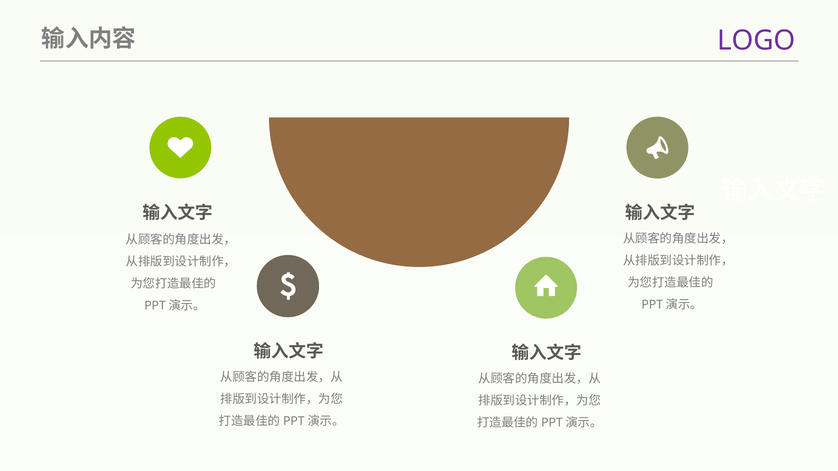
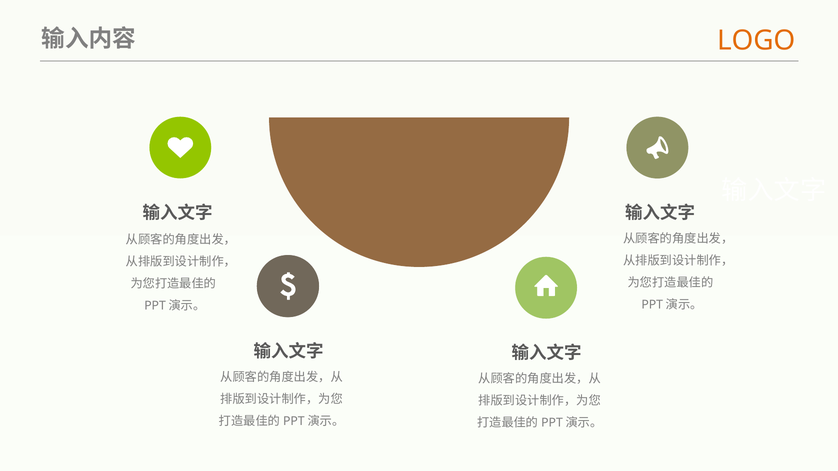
LOGO colour: purple -> orange
